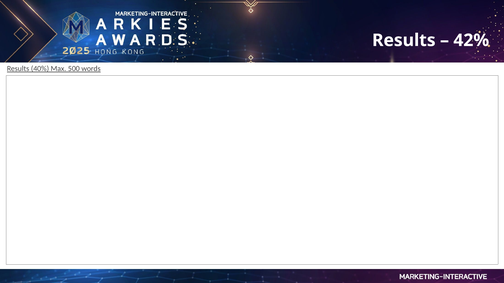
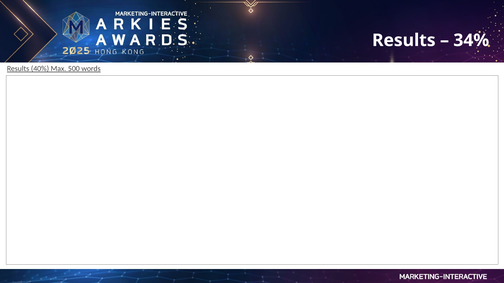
42%: 42% -> 34%
